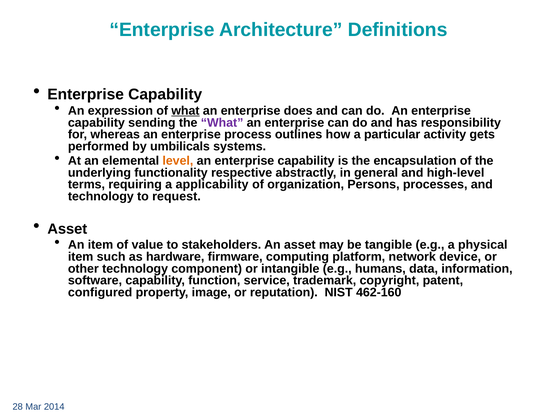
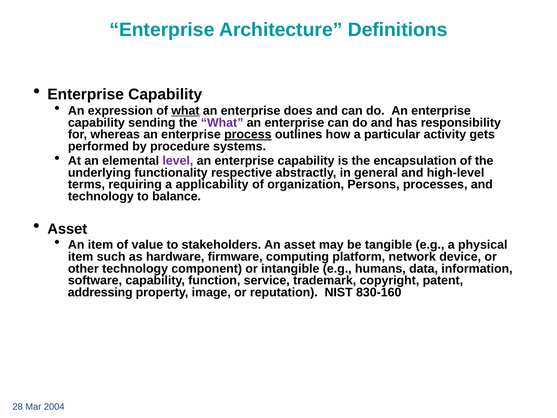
process underline: none -> present
umbilicals: umbilicals -> procedure
level colour: orange -> purple
request: request -> balance
configured: configured -> addressing
462-160: 462-160 -> 830-160
2014: 2014 -> 2004
